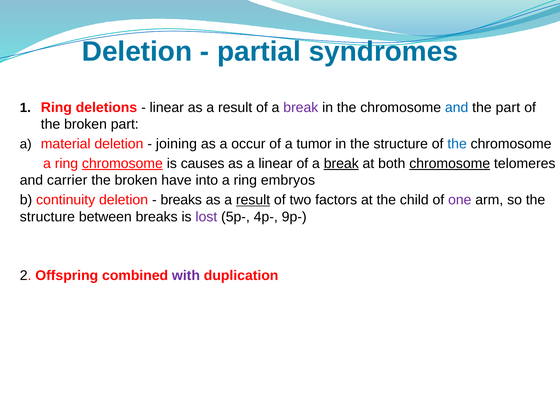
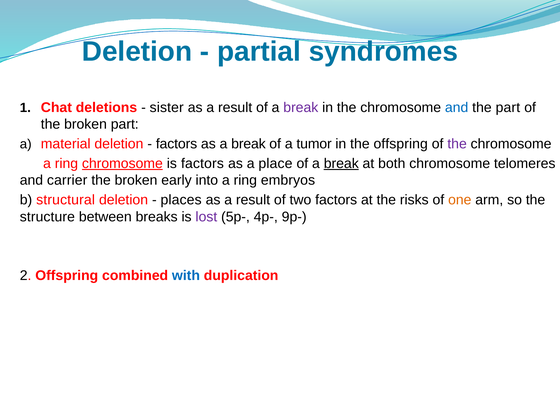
Ring at (56, 108): Ring -> Chat
linear at (167, 108): linear -> sister
joining at (176, 144): joining -> factors
as a occur: occur -> break
in the structure: structure -> offspring
the at (457, 144) colour: blue -> purple
is causes: causes -> factors
a linear: linear -> place
chromosome at (450, 164) underline: present -> none
have: have -> early
continuity: continuity -> structural
breaks at (181, 200): breaks -> places
result at (253, 200) underline: present -> none
child: child -> risks
one colour: purple -> orange
with colour: purple -> blue
